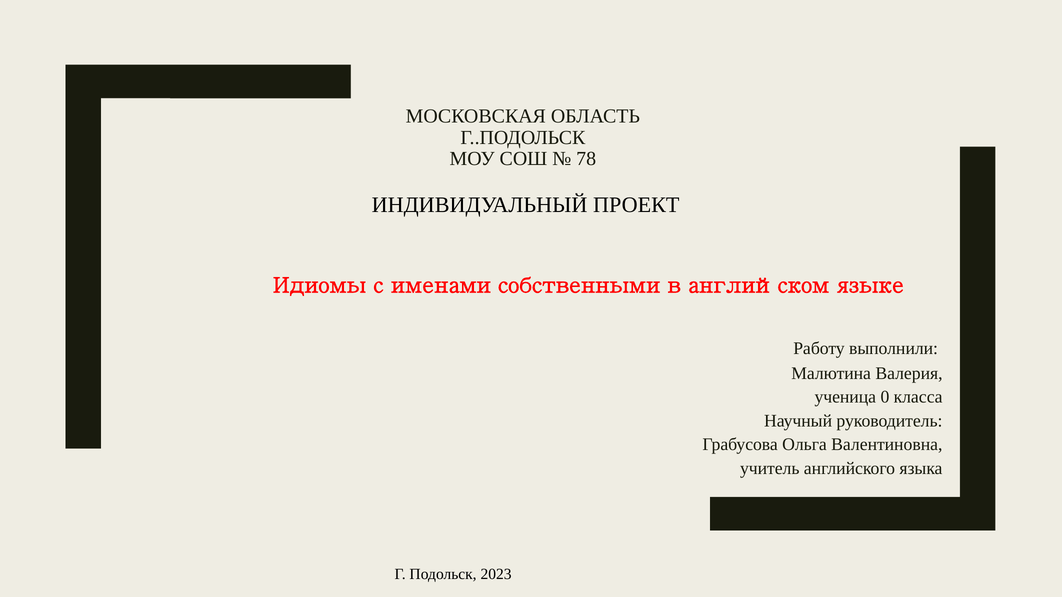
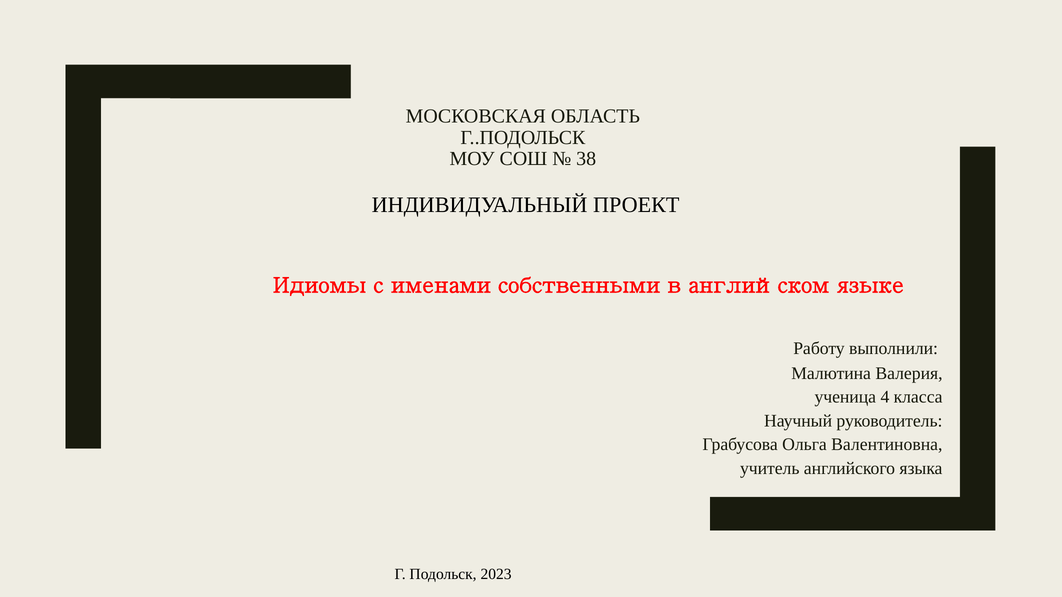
78: 78 -> 38
0: 0 -> 4
